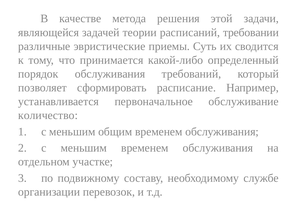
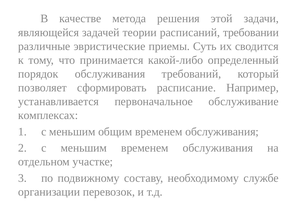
количество: количество -> комплексах
